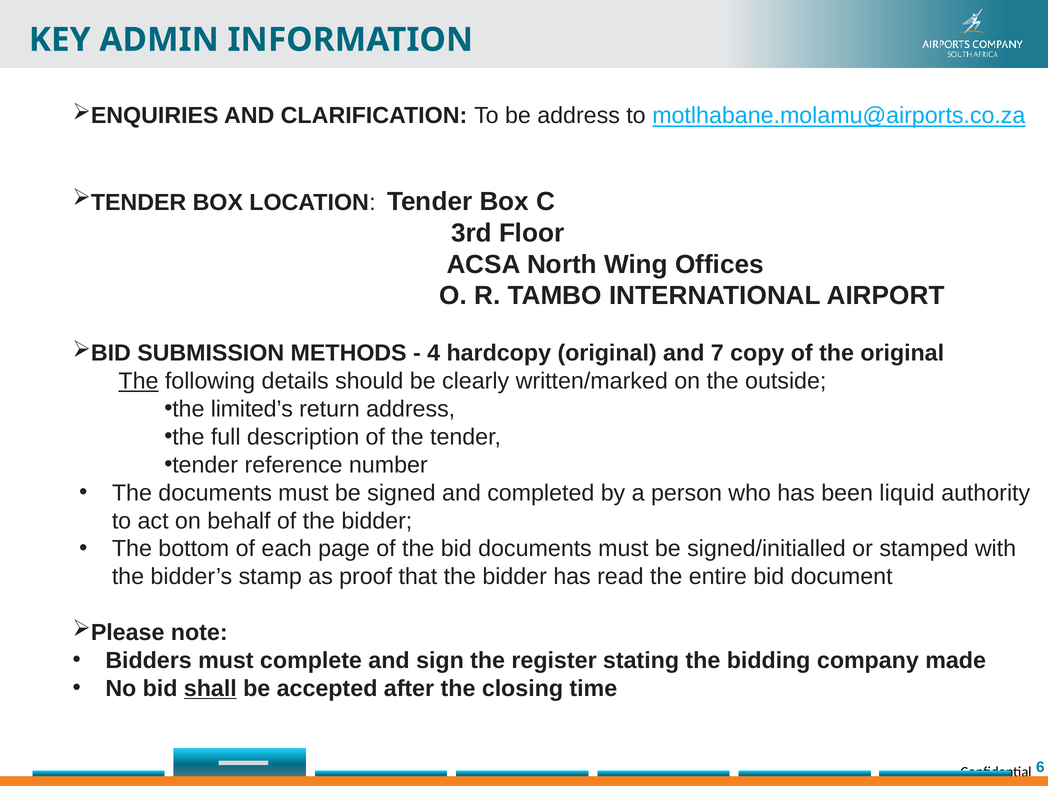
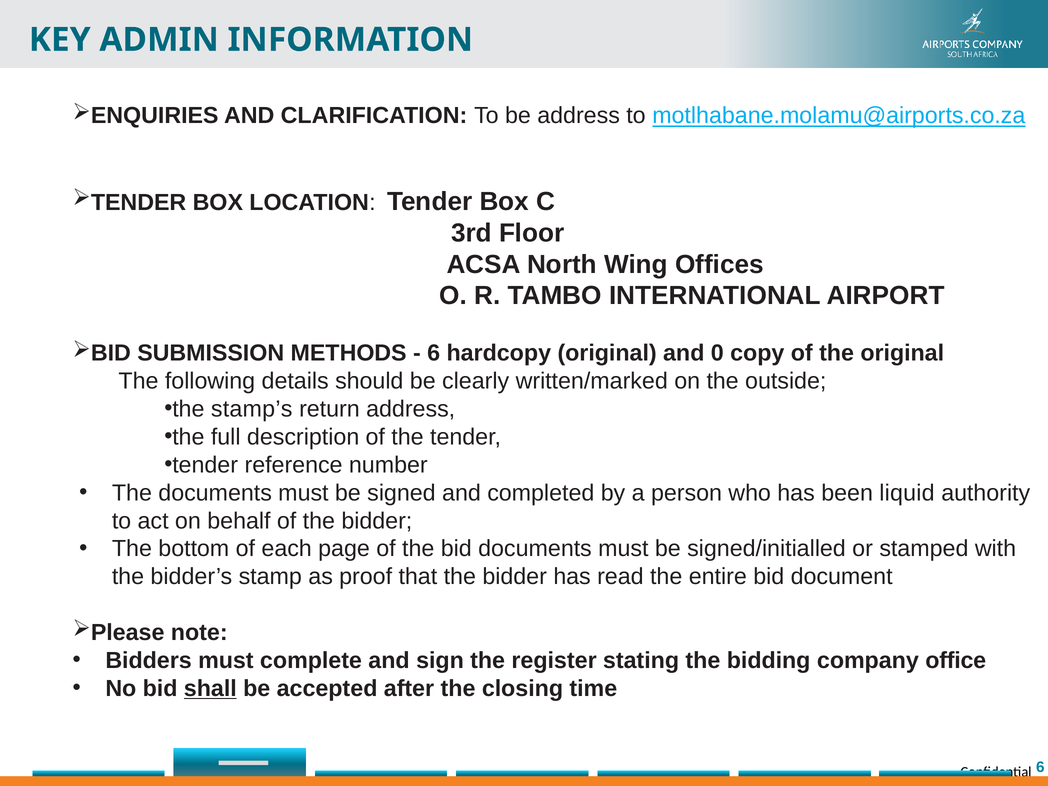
4 at (434, 353): 4 -> 6
7: 7 -> 0
The at (139, 381) underline: present -> none
limited’s: limited’s -> stamp’s
made: made -> office
